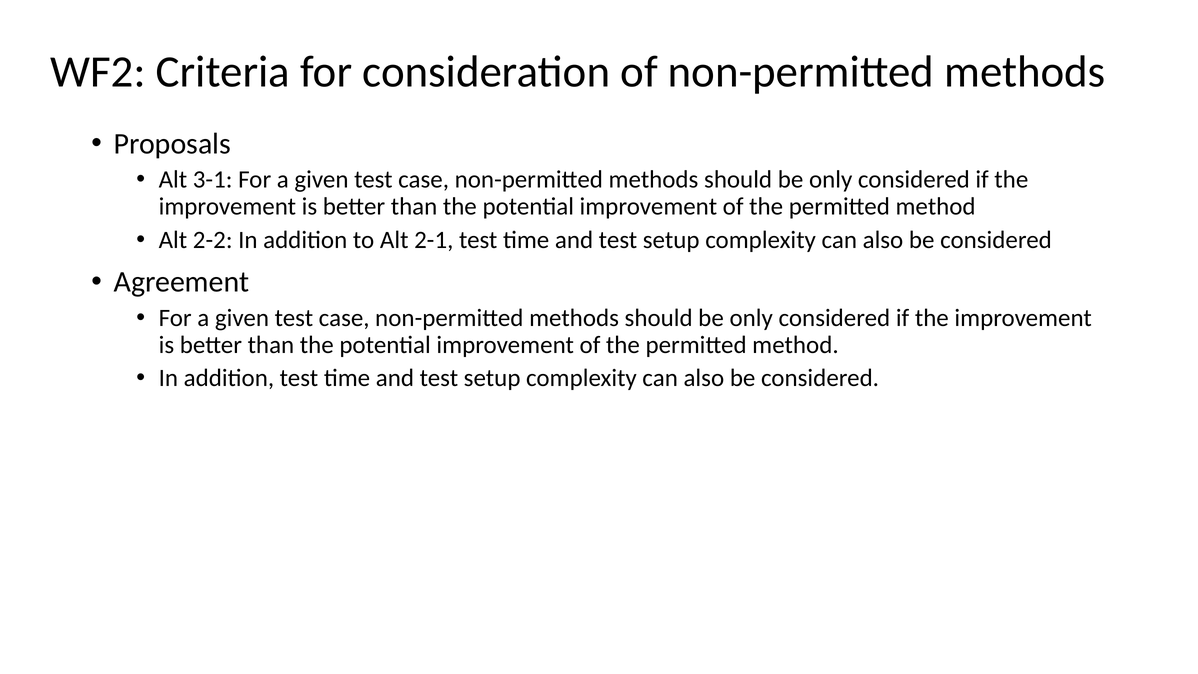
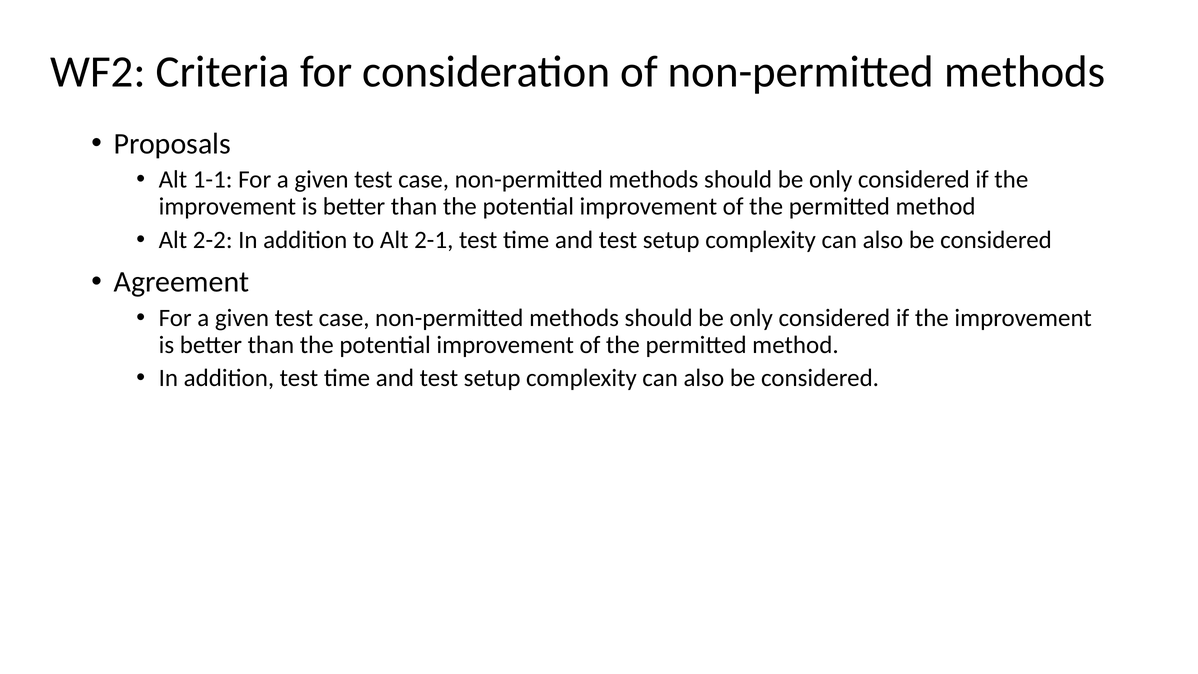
3-1: 3-1 -> 1-1
